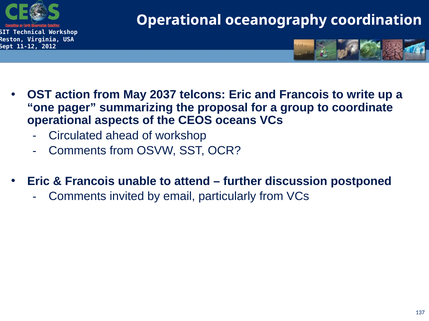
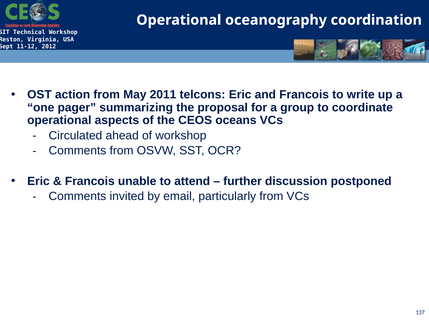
2037: 2037 -> 2011
